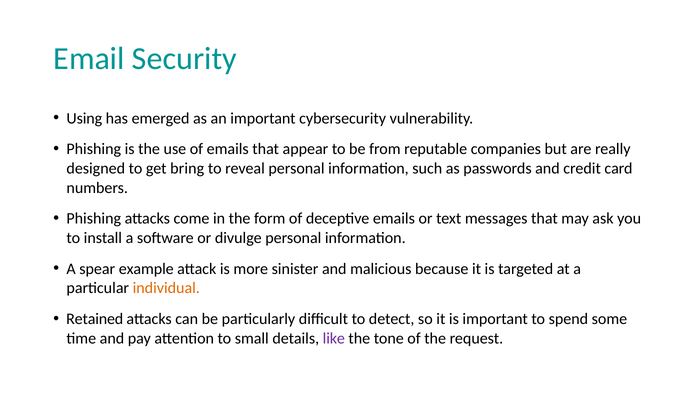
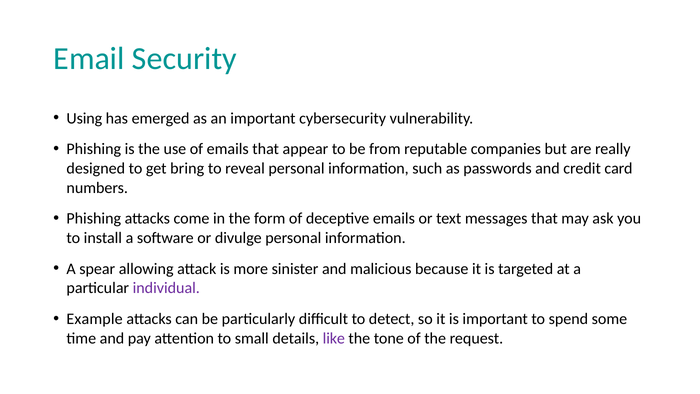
example: example -> allowing
individual colour: orange -> purple
Retained: Retained -> Example
